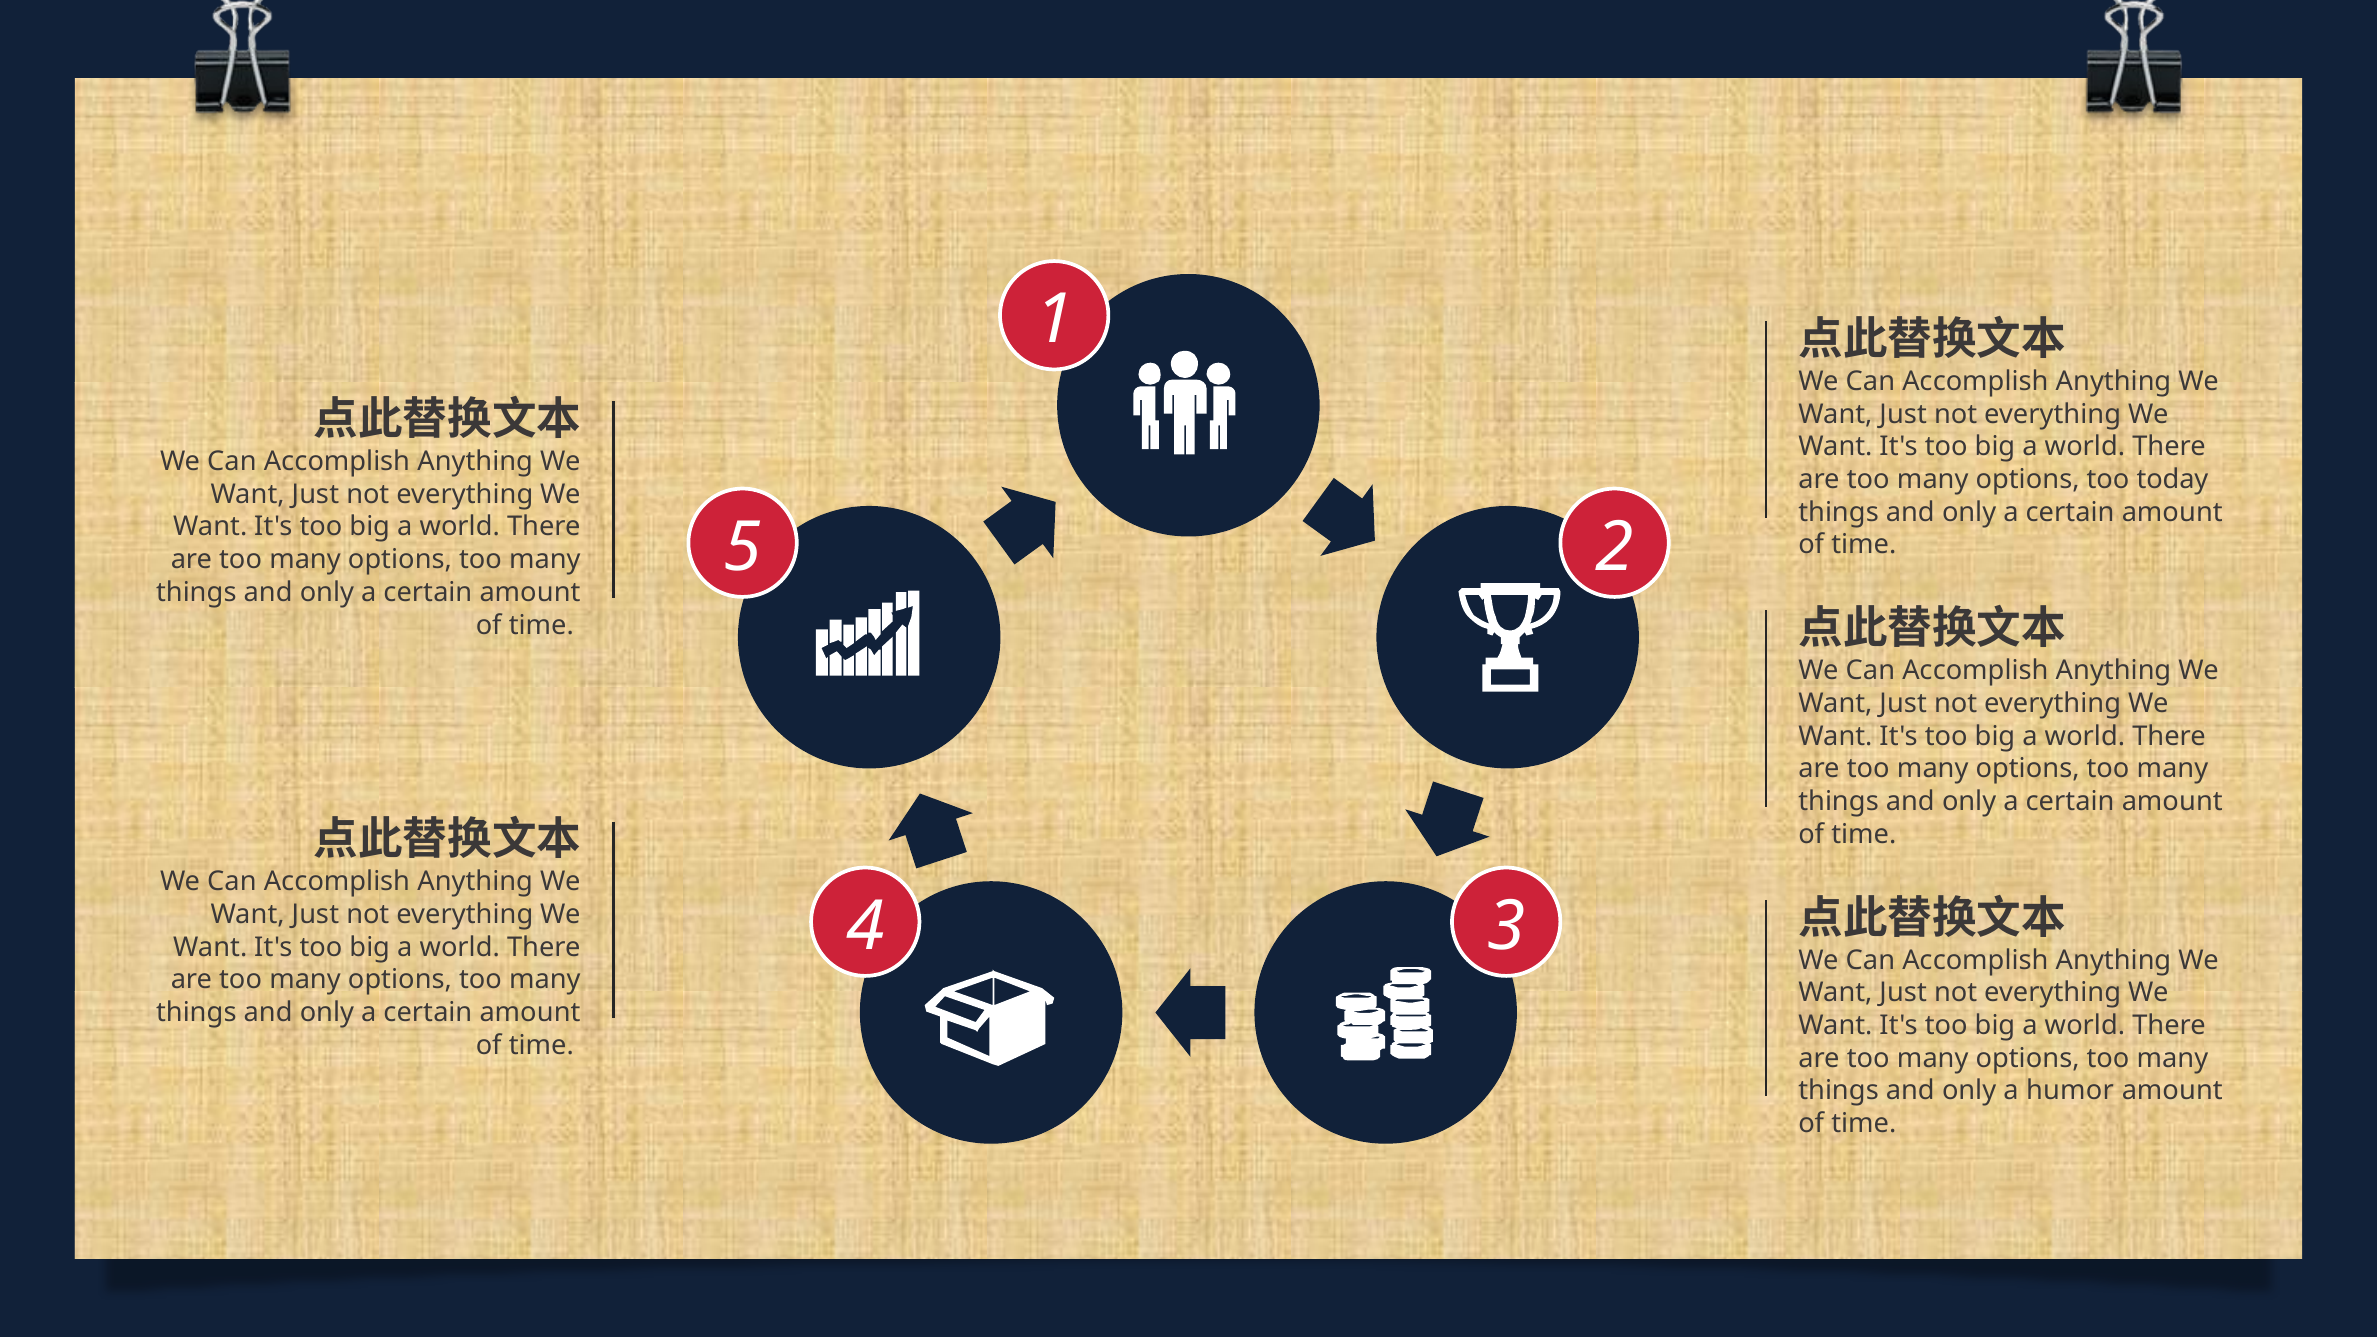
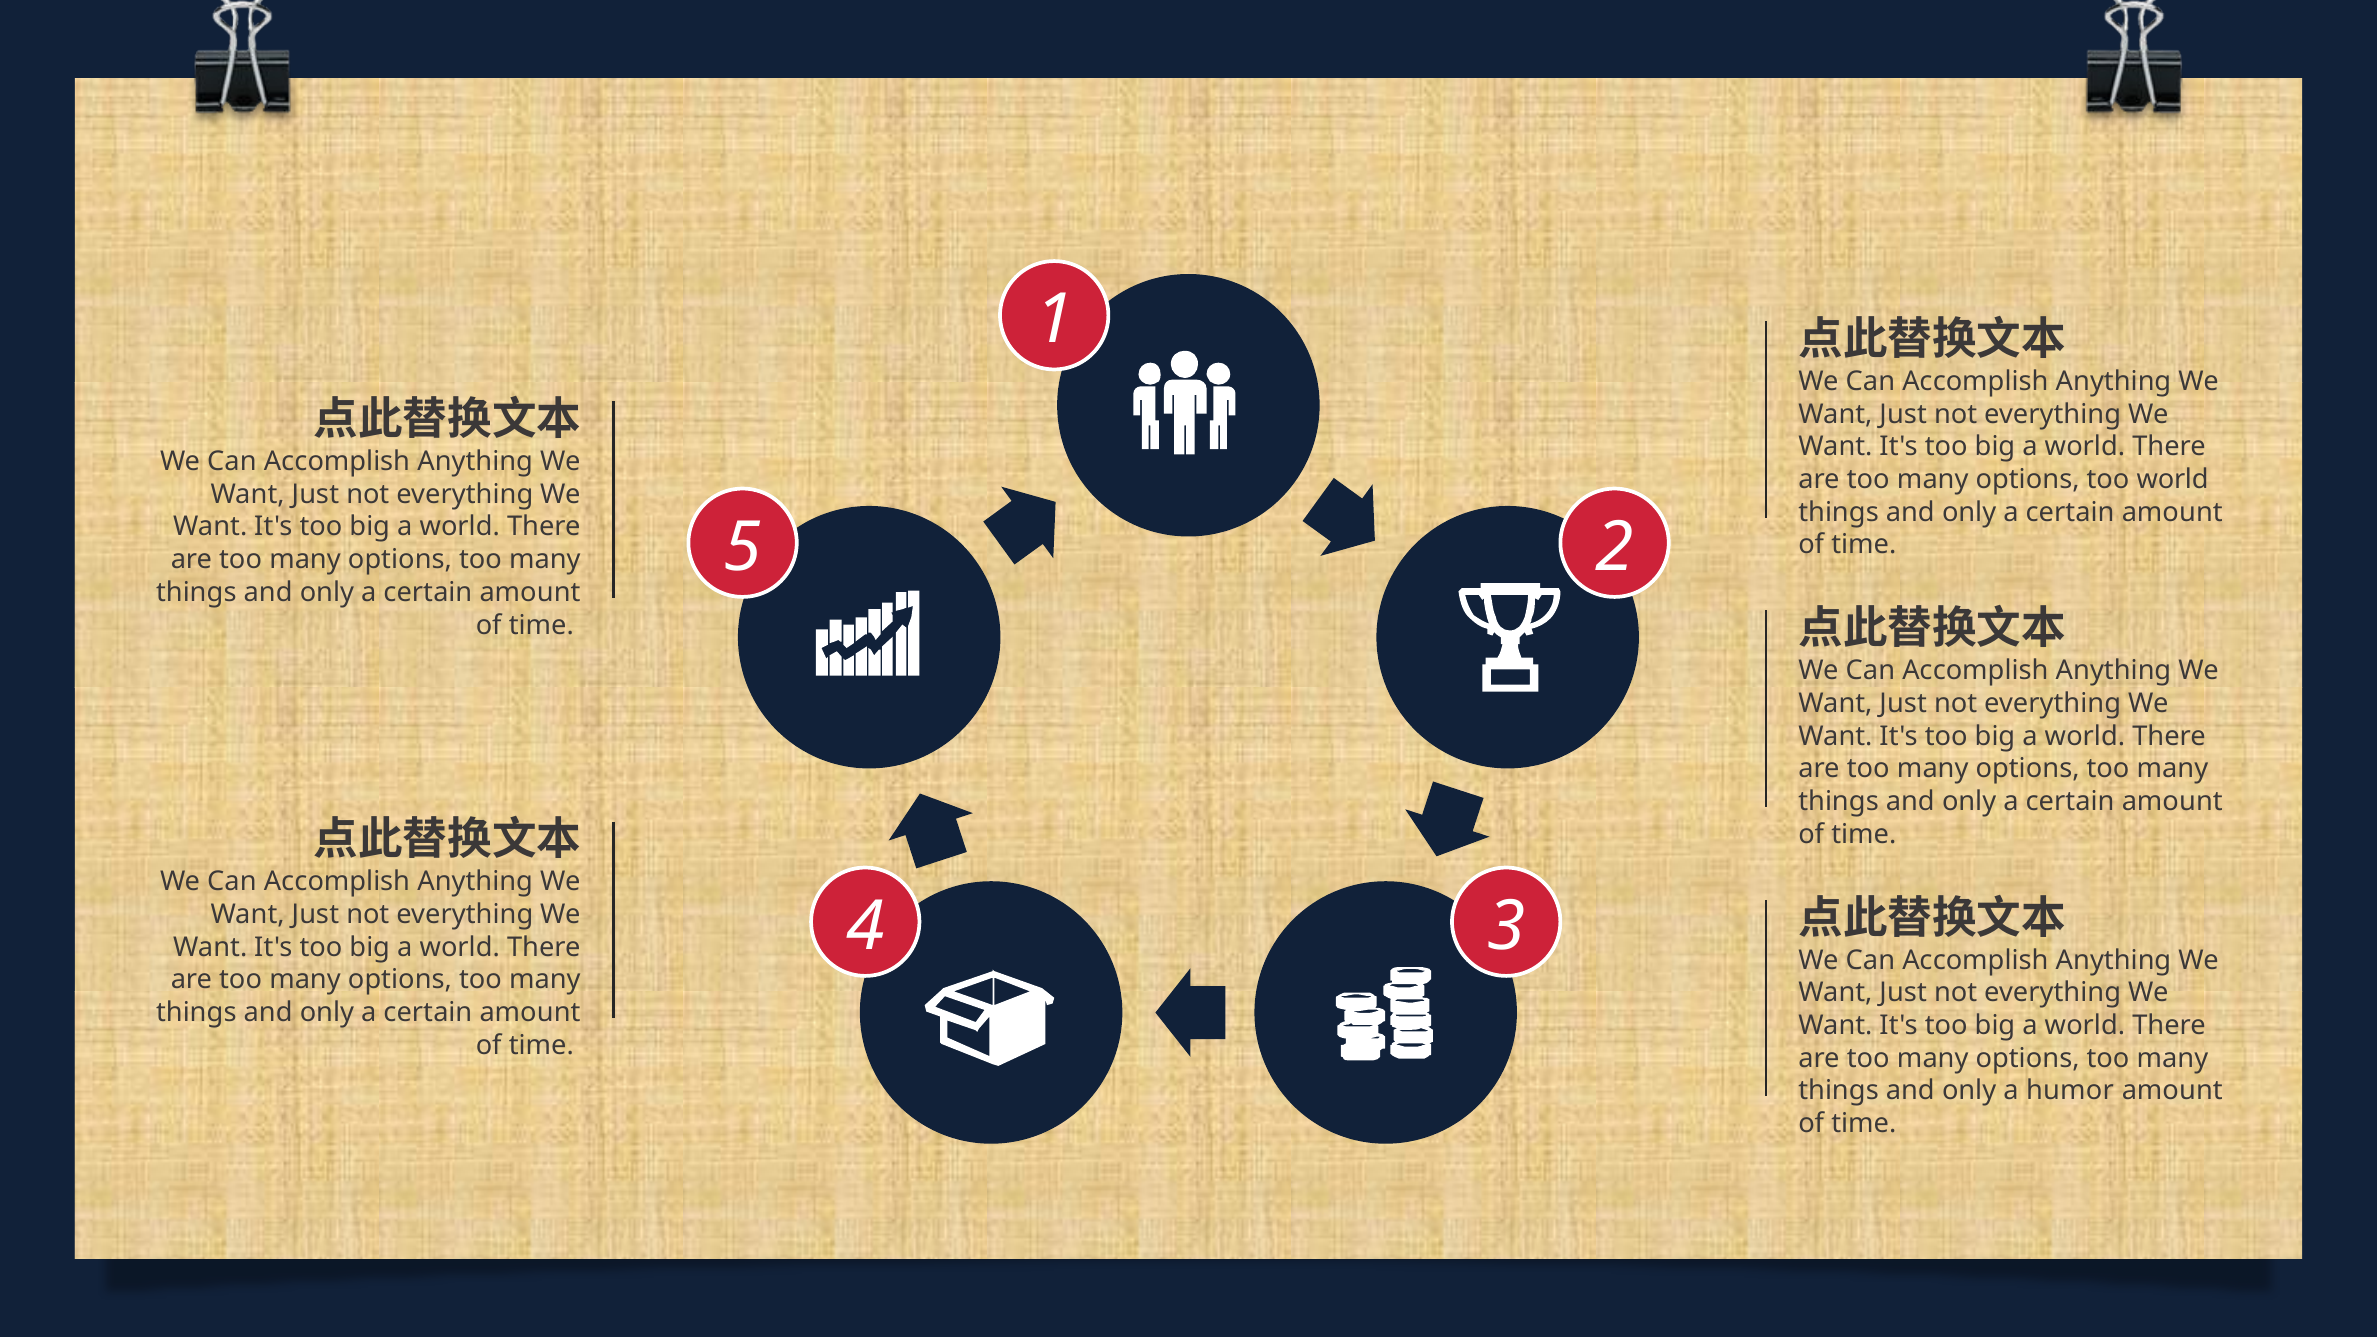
too today: today -> world
